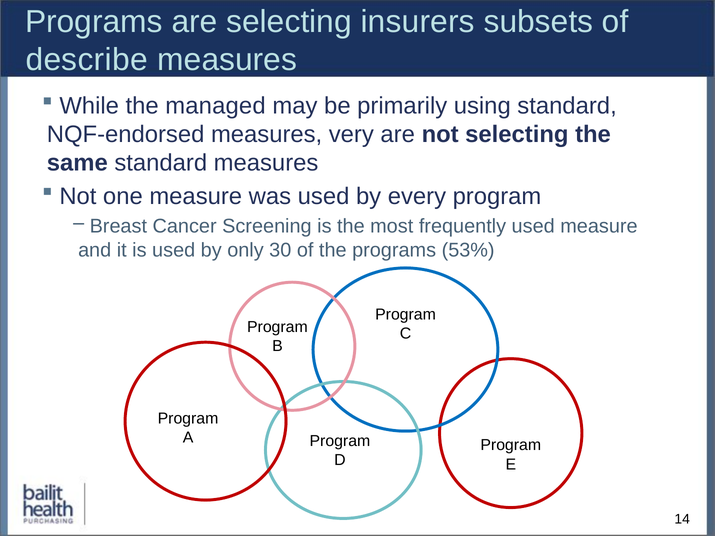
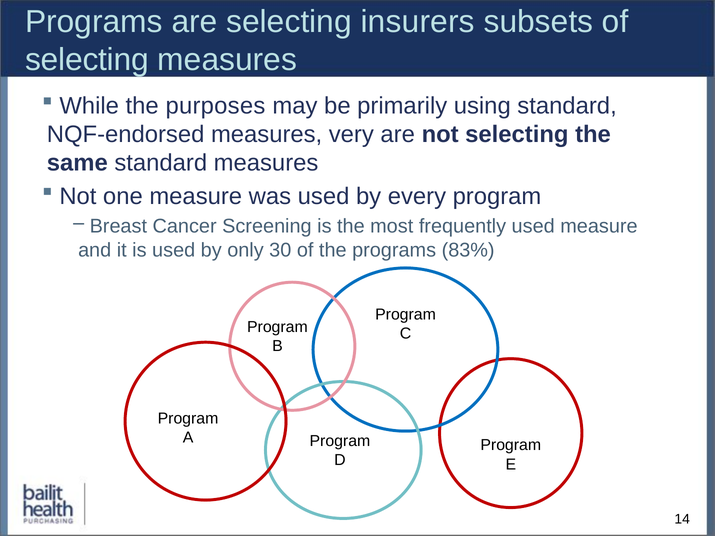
describe at (87, 60): describe -> selecting
managed: managed -> purposes
53%: 53% -> 83%
